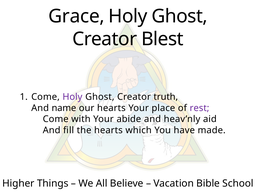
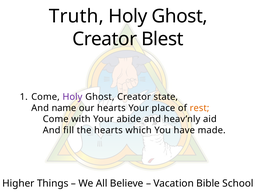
Grace: Grace -> Truth
truth: truth -> state
rest colour: purple -> orange
